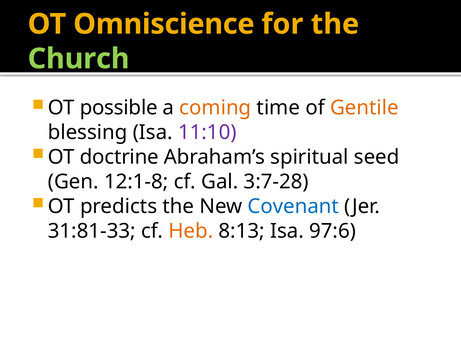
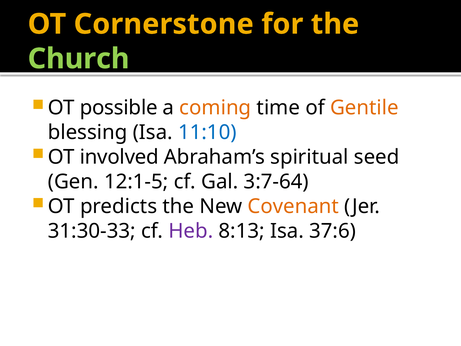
Omniscience: Omniscience -> Cornerstone
11:10 colour: purple -> blue
doctrine: doctrine -> involved
12:1-8: 12:1-8 -> 12:1-5
3:7-28: 3:7-28 -> 3:7-64
Covenant colour: blue -> orange
31:81-33: 31:81-33 -> 31:30-33
Heb colour: orange -> purple
97:6: 97:6 -> 37:6
